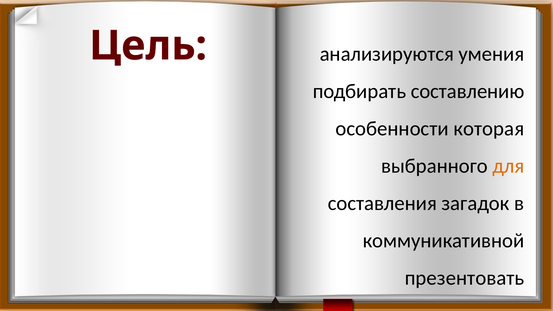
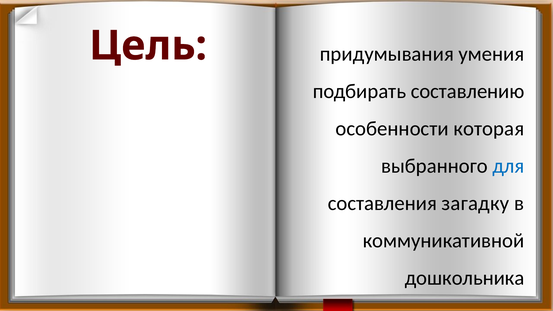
анализируются: анализируются -> придумывания
для colour: orange -> blue
загадок: загадок -> загадку
презентовать: презентовать -> дошкольника
